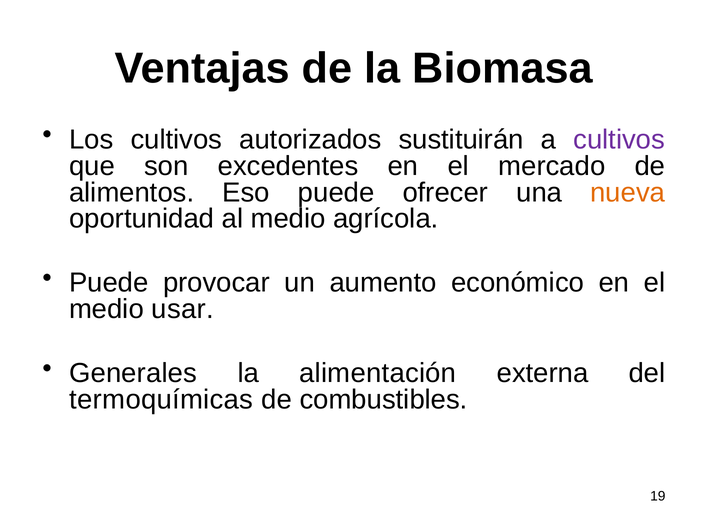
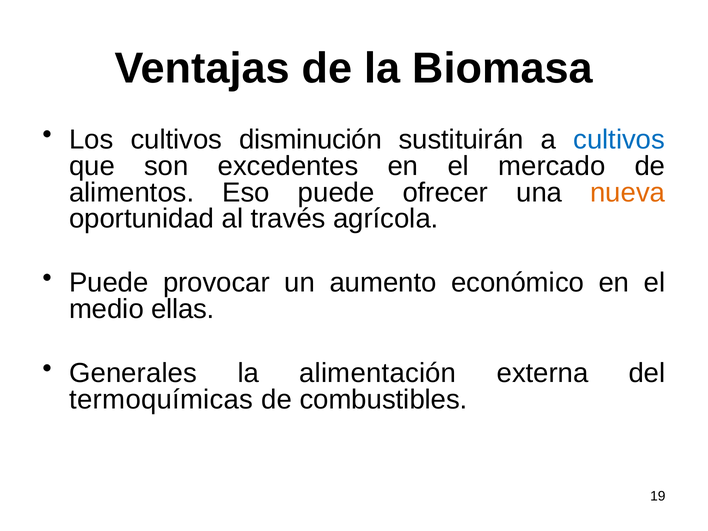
autorizados: autorizados -> disminución
cultivos at (619, 140) colour: purple -> blue
al medio: medio -> través
usar: usar -> ellas
